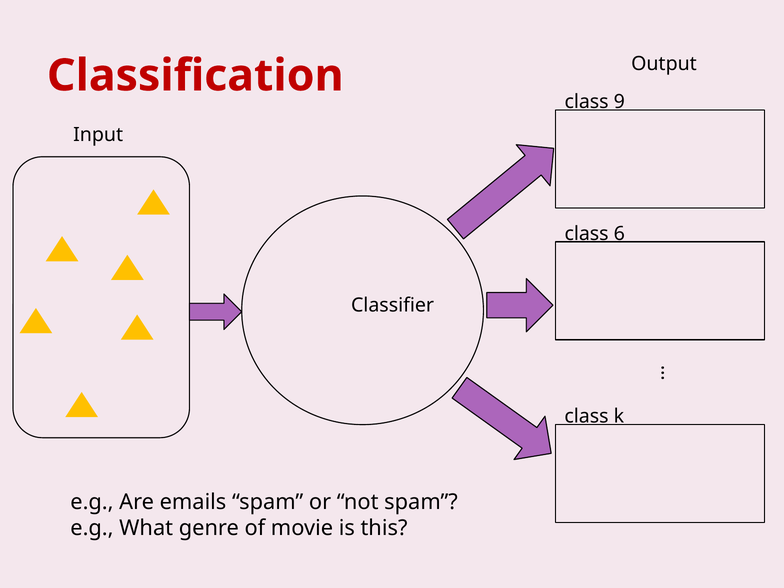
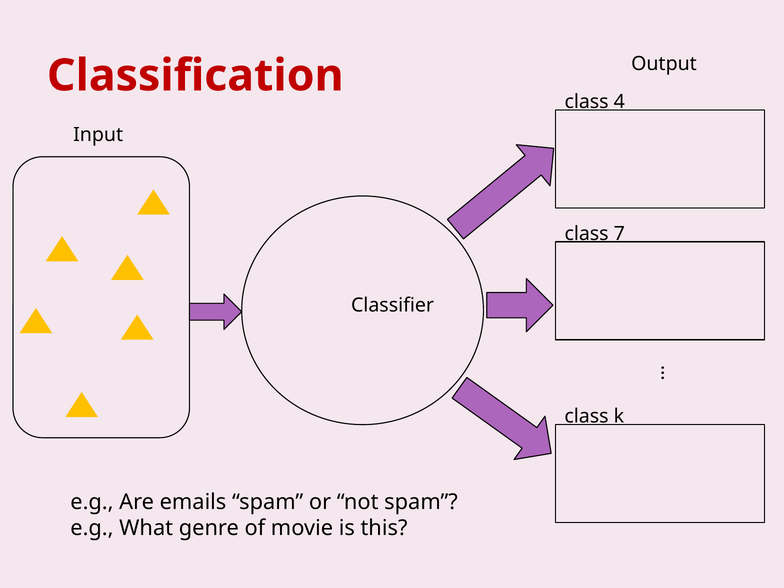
9: 9 -> 4
6: 6 -> 7
